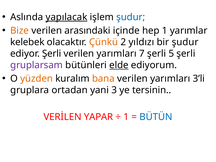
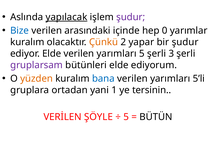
şudur at (131, 17) colour: blue -> purple
Bize colour: orange -> blue
hep 1: 1 -> 0
kelebek at (27, 42): kelebek -> kuralım
yıldızı: yıldızı -> yapar
ediyor Şerli: Şerli -> Elde
yarımları 7: 7 -> 5
5: 5 -> 3
elde at (119, 65) underline: present -> none
bana colour: orange -> blue
3’li: 3’li -> 5’li
3: 3 -> 1
YAPAR: YAPAR -> ŞÖYLE
1 at (126, 117): 1 -> 5
BÜTÜN colour: blue -> black
